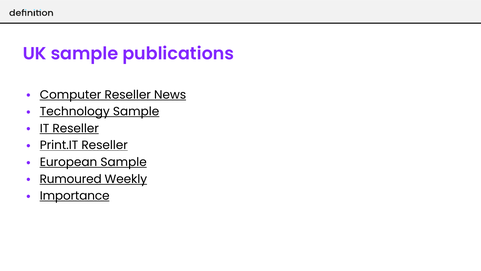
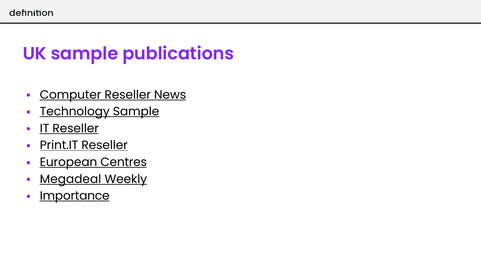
European Sample: Sample -> Centres
Rumoured: Rumoured -> Megadeal
